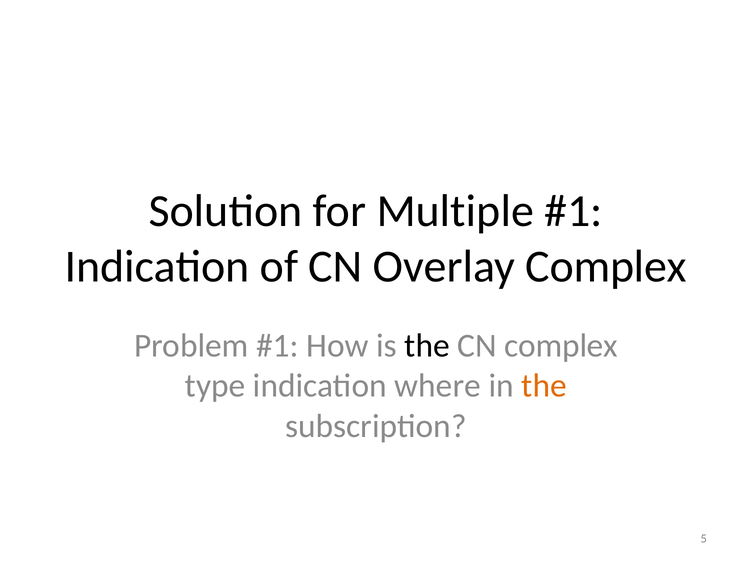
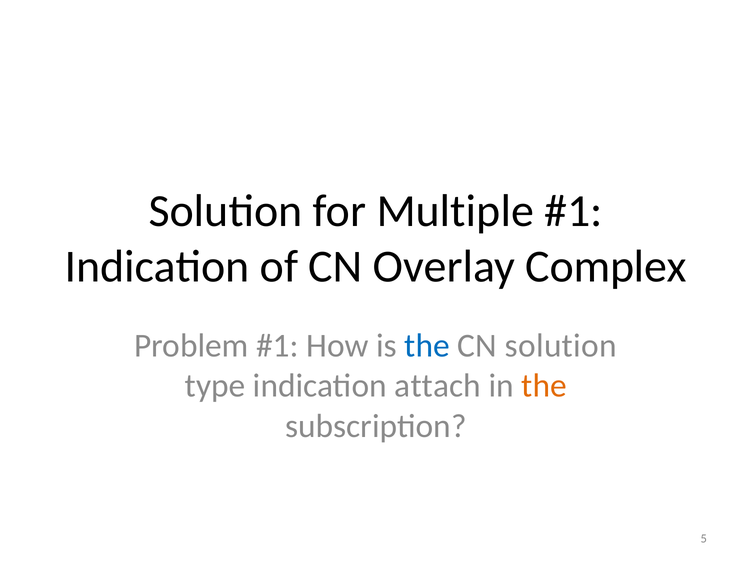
the at (427, 346) colour: black -> blue
CN complex: complex -> solution
where: where -> attach
